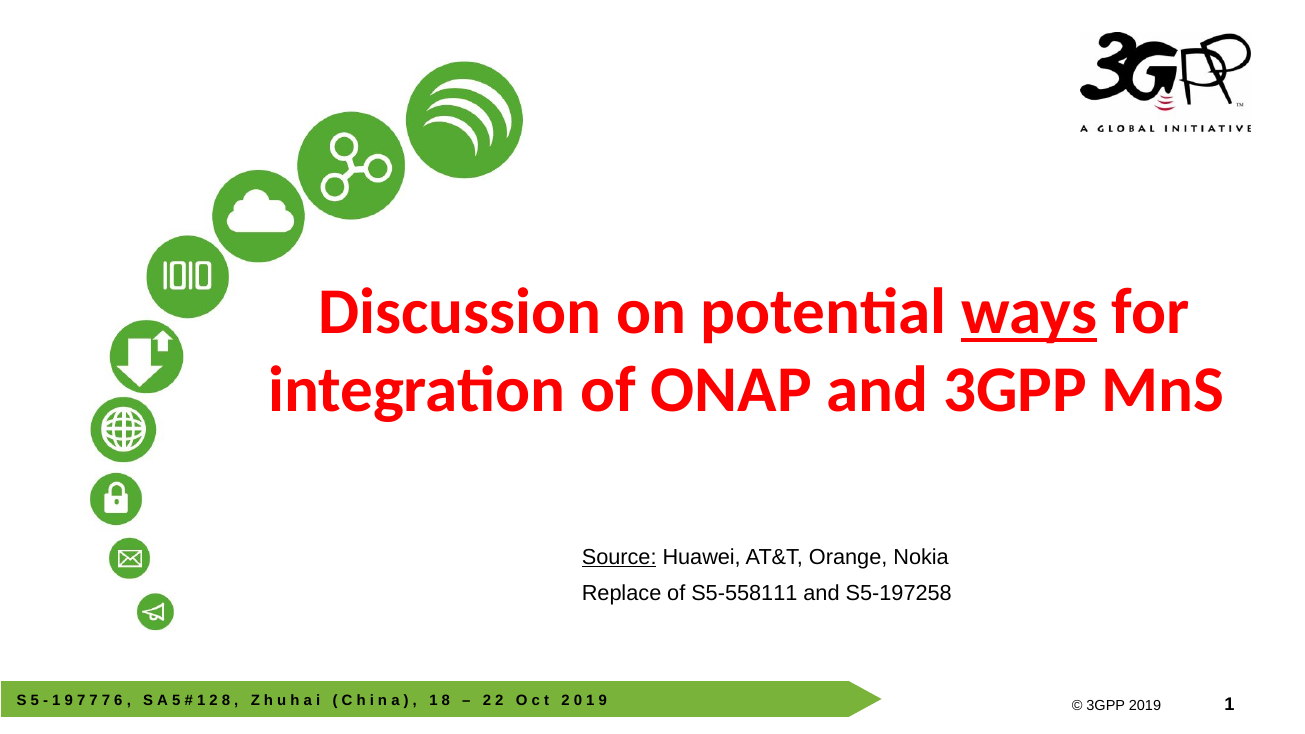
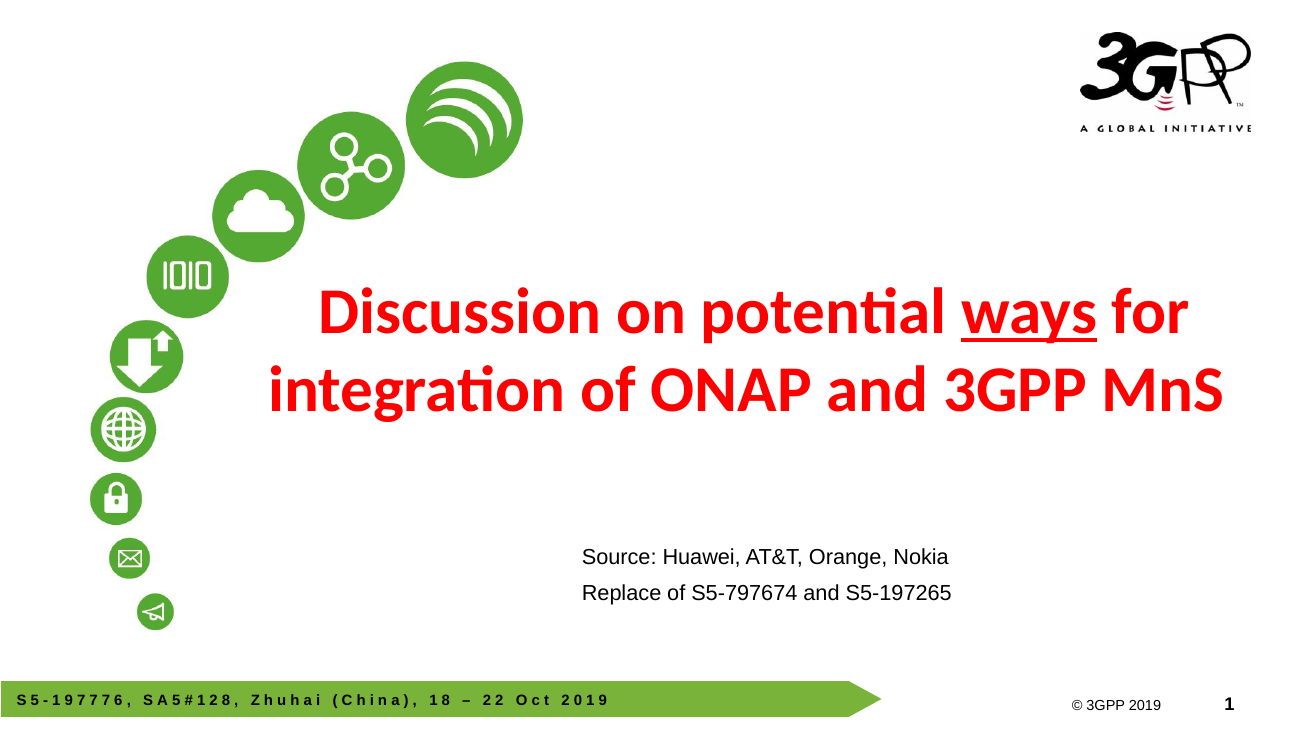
Source underline: present -> none
S5-558111: S5-558111 -> S5-797674
S5-197258: S5-197258 -> S5-197265
